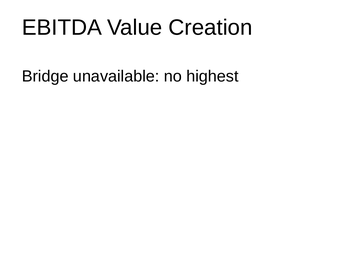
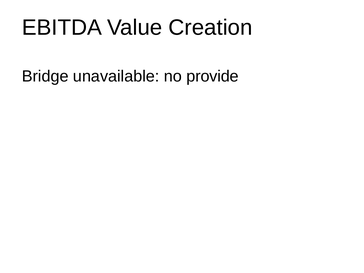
highest: highest -> provide
